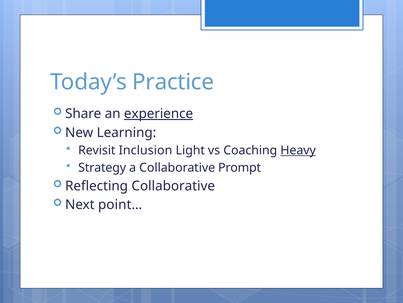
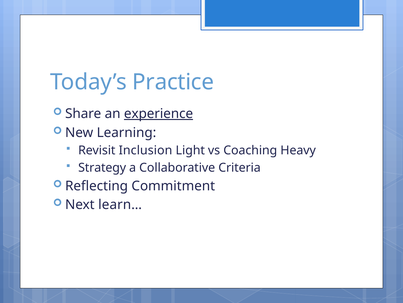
Heavy underline: present -> none
Prompt: Prompt -> Criteria
Reflecting Collaborative: Collaborative -> Commitment
point…: point… -> learn…
